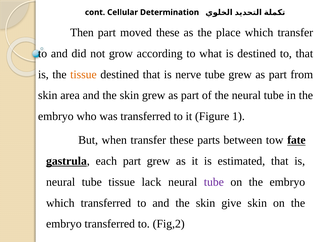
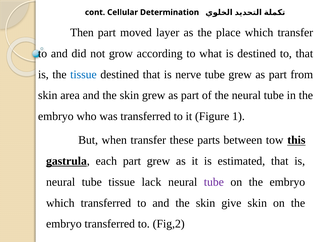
moved these: these -> layer
tissue at (83, 74) colour: orange -> blue
fate: fate -> this
